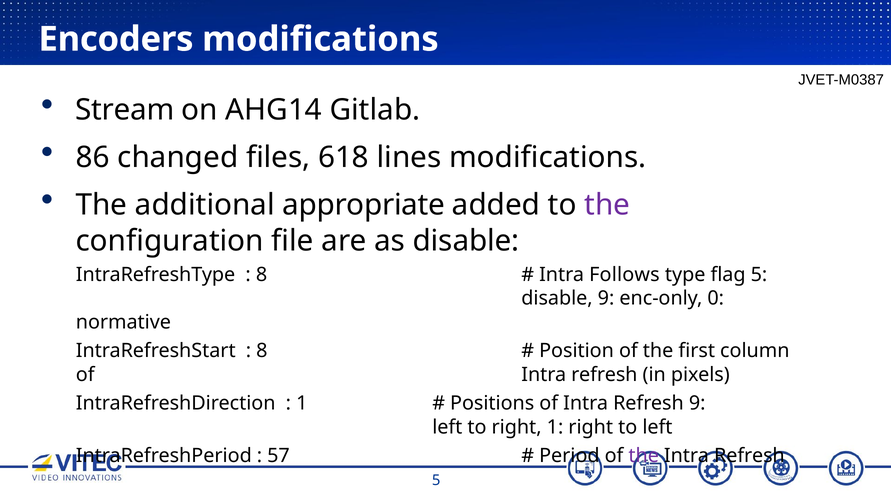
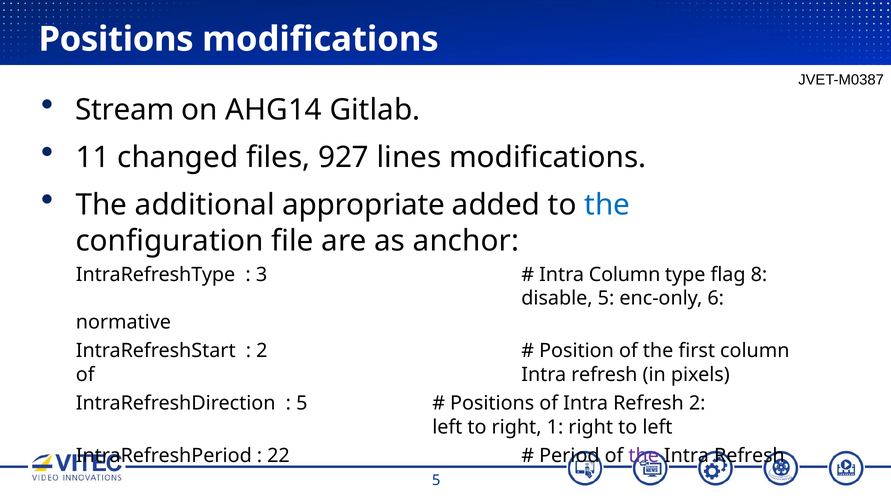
Encoders at (116, 39): Encoders -> Positions
86: 86 -> 11
618: 618 -> 927
the at (607, 205) colour: purple -> blue
as disable: disable -> anchor
8 at (262, 275): 8 -> 3
Intra Follows: Follows -> Column
flag 5: 5 -> 8
disable 9: 9 -> 5
0: 0 -> 6
8 at (262, 351): 8 -> 2
1 at (302, 403): 1 -> 5
Refresh 9: 9 -> 2
57: 57 -> 22
